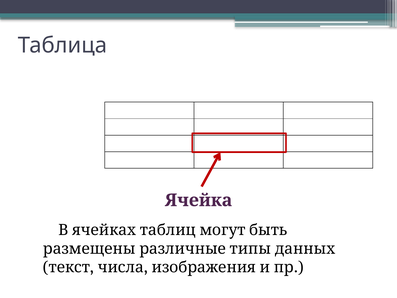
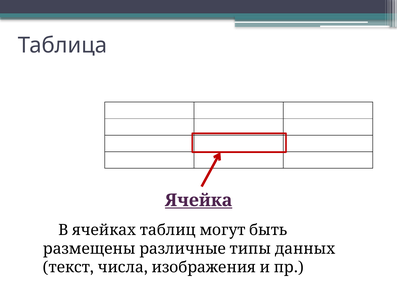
Ячейка underline: none -> present
